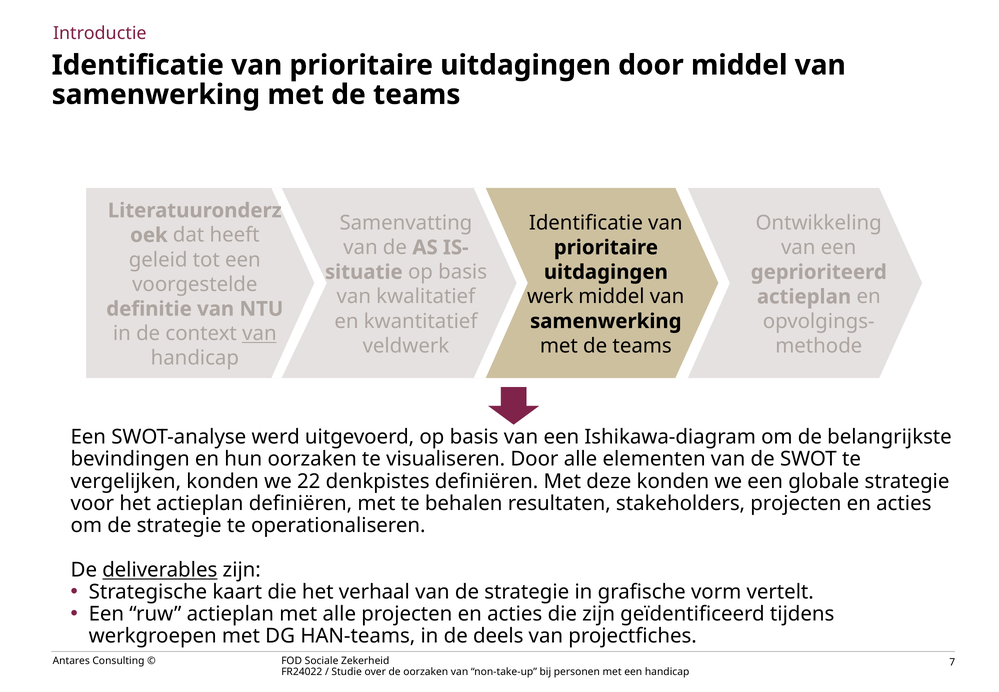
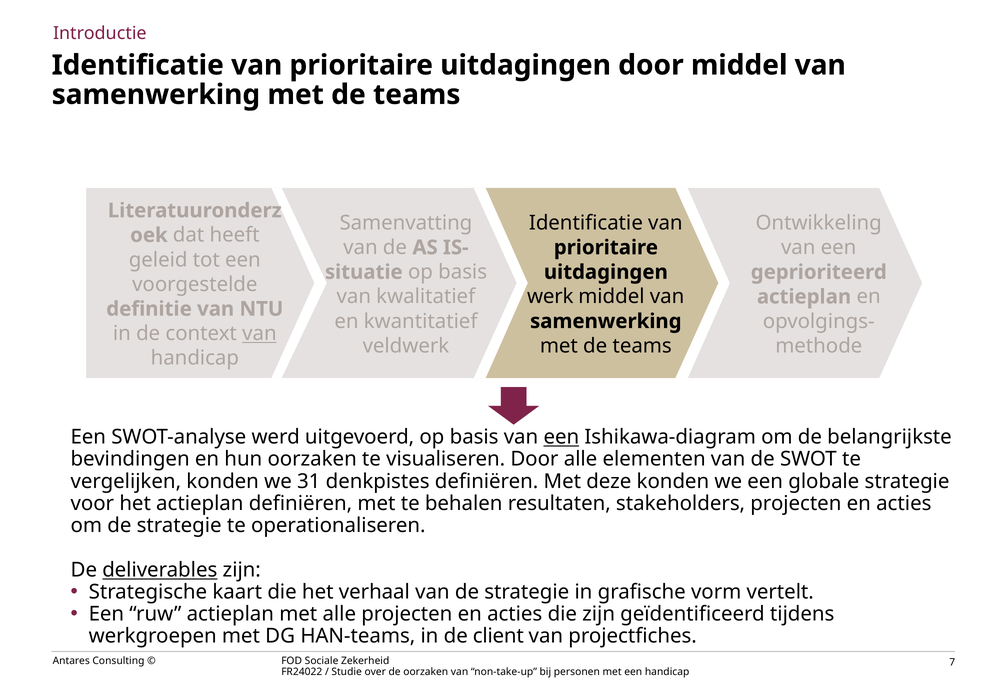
een at (561, 437) underline: none -> present
22: 22 -> 31
deels: deels -> client
